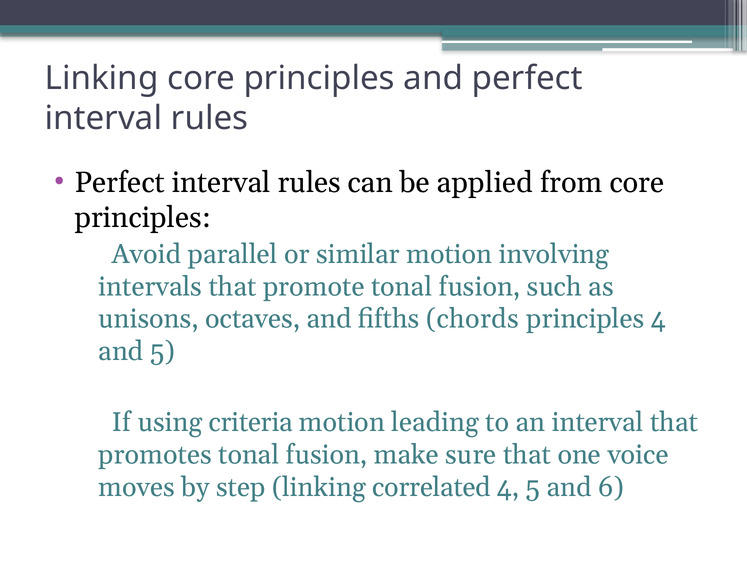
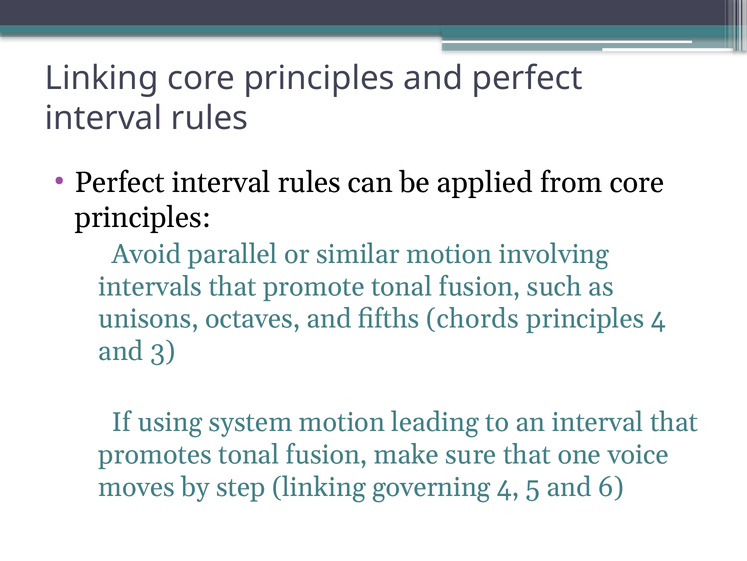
and 5: 5 -> 3
criteria: criteria -> system
correlated: correlated -> governing
